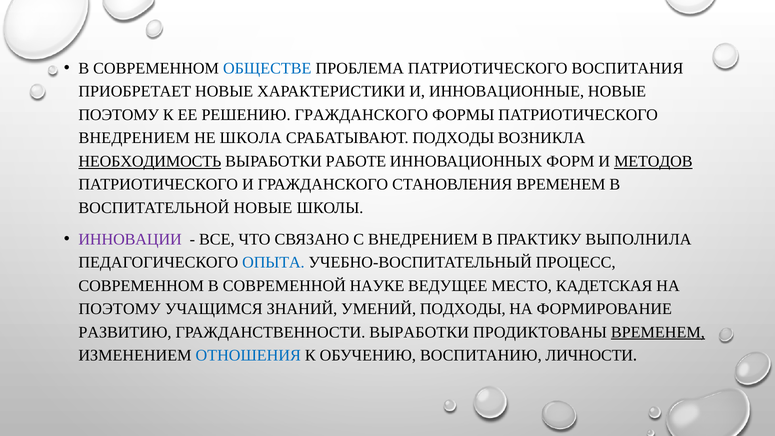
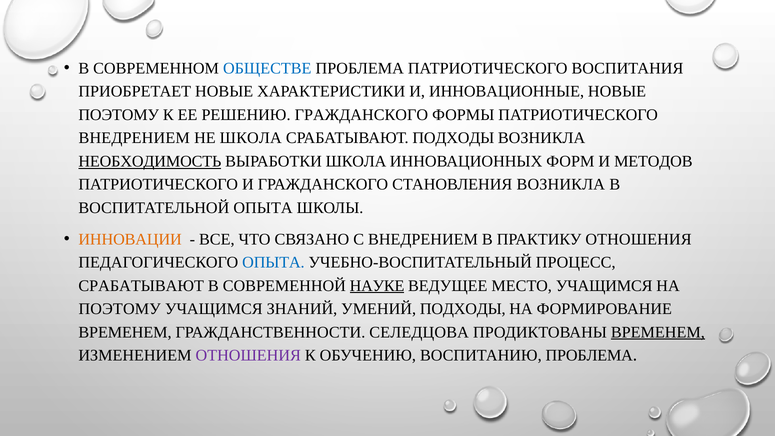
ВЫРАБОТКИ РАБОТЕ: РАБОТЕ -> ШКОЛА
МЕТОДОВ underline: present -> none
СТАНОВЛЕНИЯ ВРЕМЕНЕМ: ВРЕМЕНЕМ -> ВОЗНИКЛА
ВОСПИТАТЕЛЬНОЙ НОВЫЕ: НОВЫЕ -> ОПЫТА
ИННОВАЦИИ colour: purple -> orange
ПРАКТИКУ ВЫПОЛНИЛА: ВЫПОЛНИЛА -> ОТНОШЕНИЯ
СОВРЕМЕННОМ at (141, 286): СОВРЕМЕННОМ -> СРАБАТЫВАЮТ
НАУКЕ underline: none -> present
МЕСТО КАДЕТСКАЯ: КАДЕТСКАЯ -> УЧАЩИМСЯ
РАЗВИТИЮ at (125, 332): РАЗВИТИЮ -> ВРЕМЕНЕМ
ГРАЖДАНСТВЕННОСТИ ВЫРАБОТКИ: ВЫРАБОТКИ -> СЕЛЕДЦОВА
ОТНОШЕНИЯ at (248, 355) colour: blue -> purple
ВОСПИТАНИЮ ЛИЧНОСТИ: ЛИЧНОСТИ -> ПРОБЛЕМА
